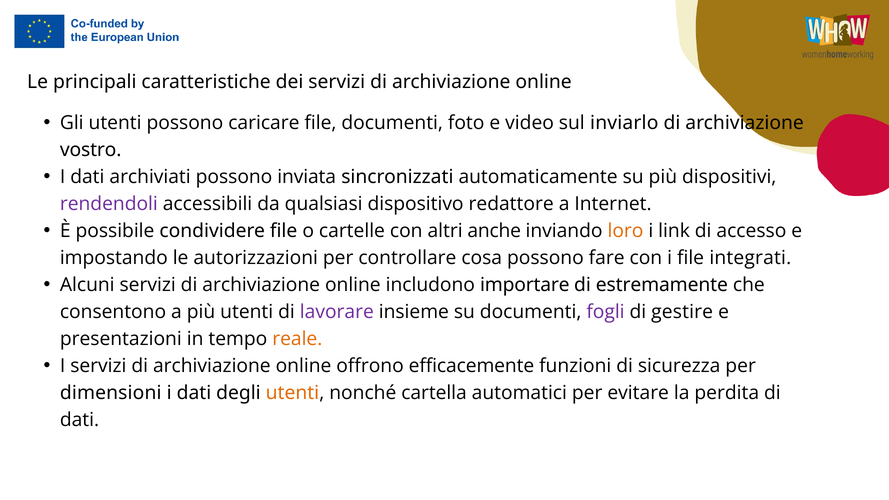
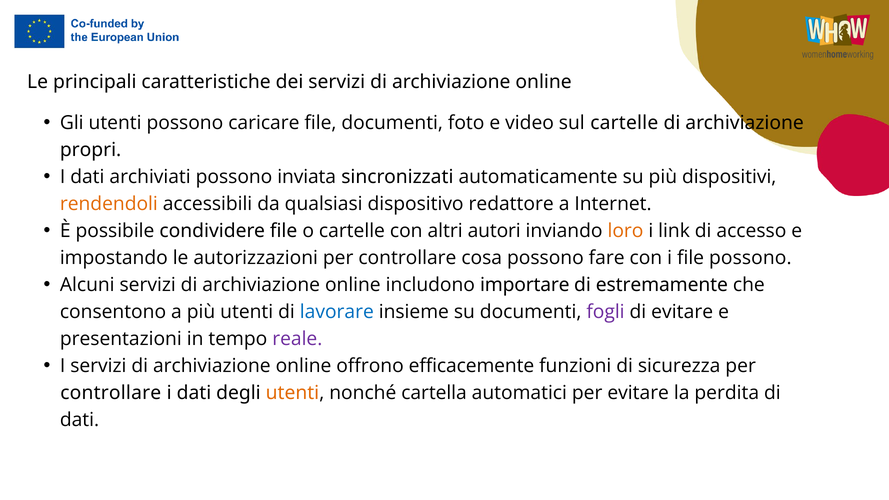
sul inviarlo: inviarlo -> cartelle
vostro: vostro -> propri
rendendoli colour: purple -> orange
anche: anche -> autori
file integrati: integrati -> possono
lavorare colour: purple -> blue
di gestire: gestire -> evitare
reale colour: orange -> purple
dimensioni at (111, 393): dimensioni -> controllare
